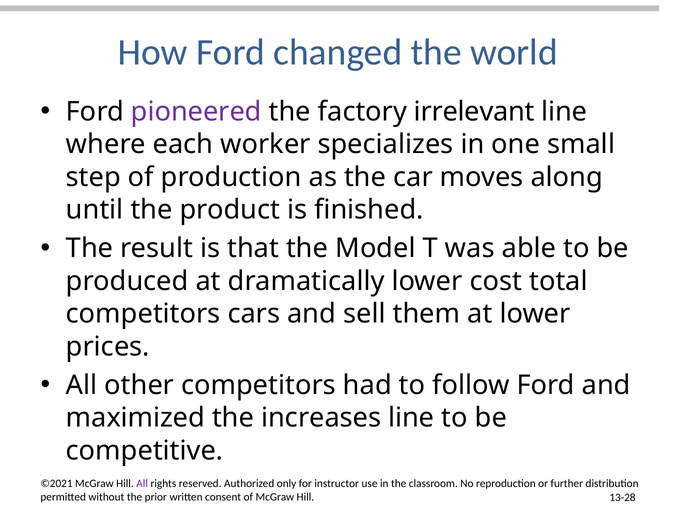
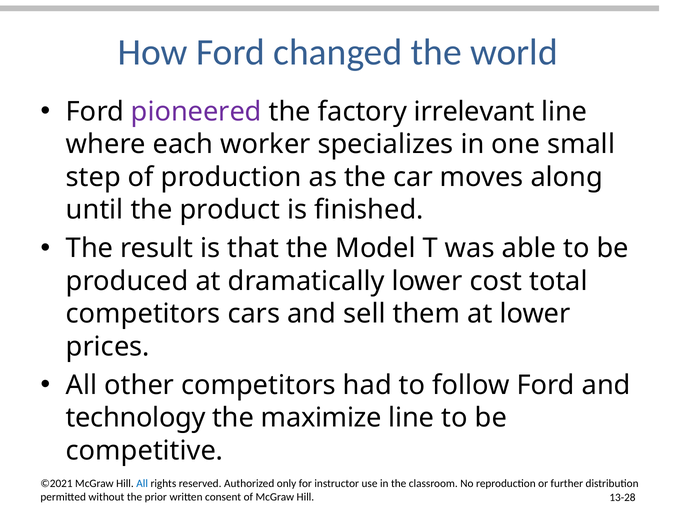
maximized: maximized -> technology
increases: increases -> maximize
All at (142, 484) colour: purple -> blue
